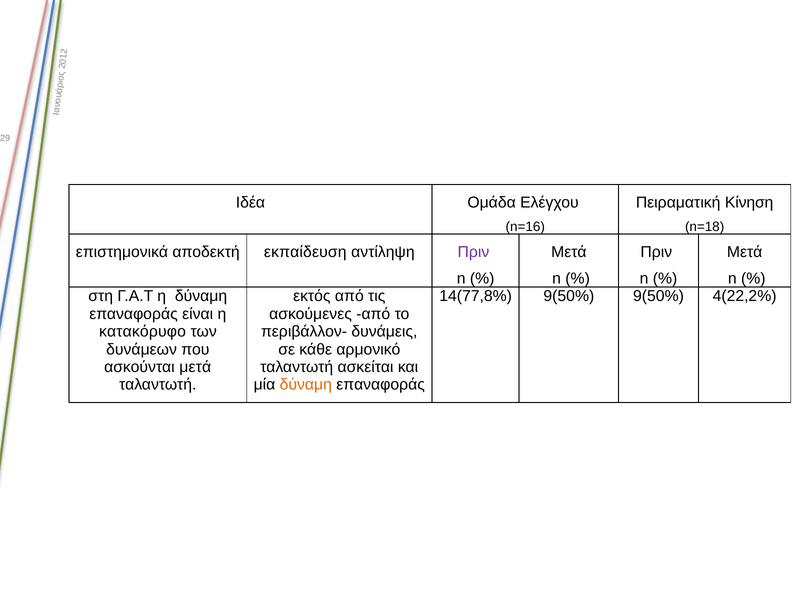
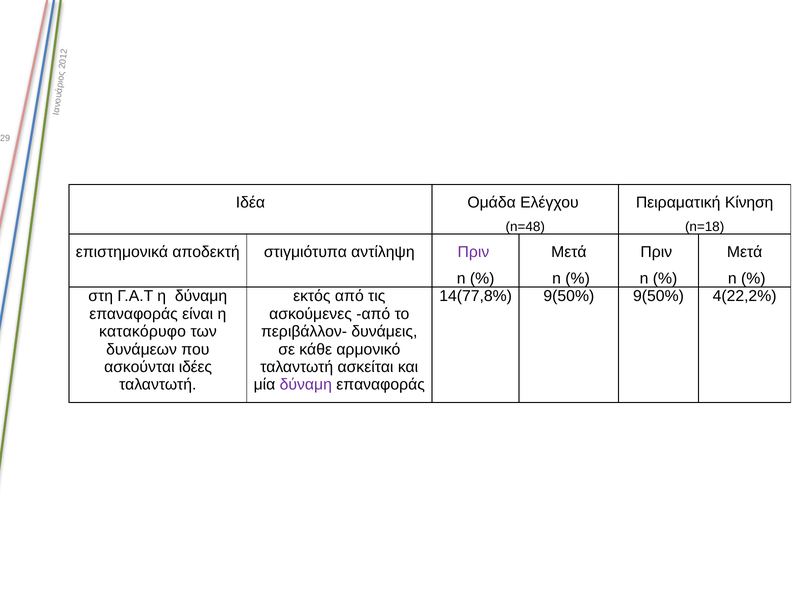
n=16: n=16 -> n=48
εκπαίδευση: εκπαίδευση -> στιγμιότυπα
ασκούνται μετά: μετά -> ιδέες
δύναμη at (306, 384) colour: orange -> purple
